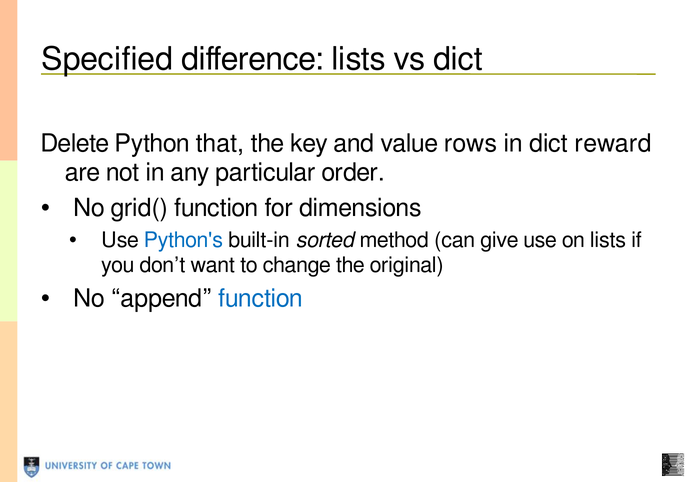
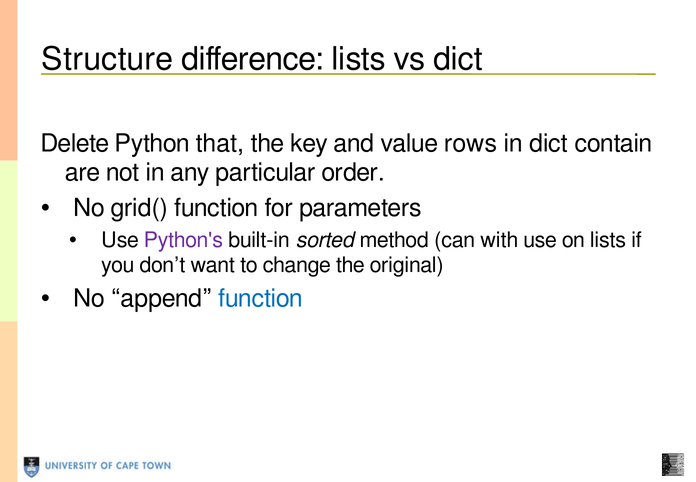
Specified: Specified -> Structure
reward: reward -> contain
dimensions: dimensions -> parameters
Python's colour: blue -> purple
give: give -> with
